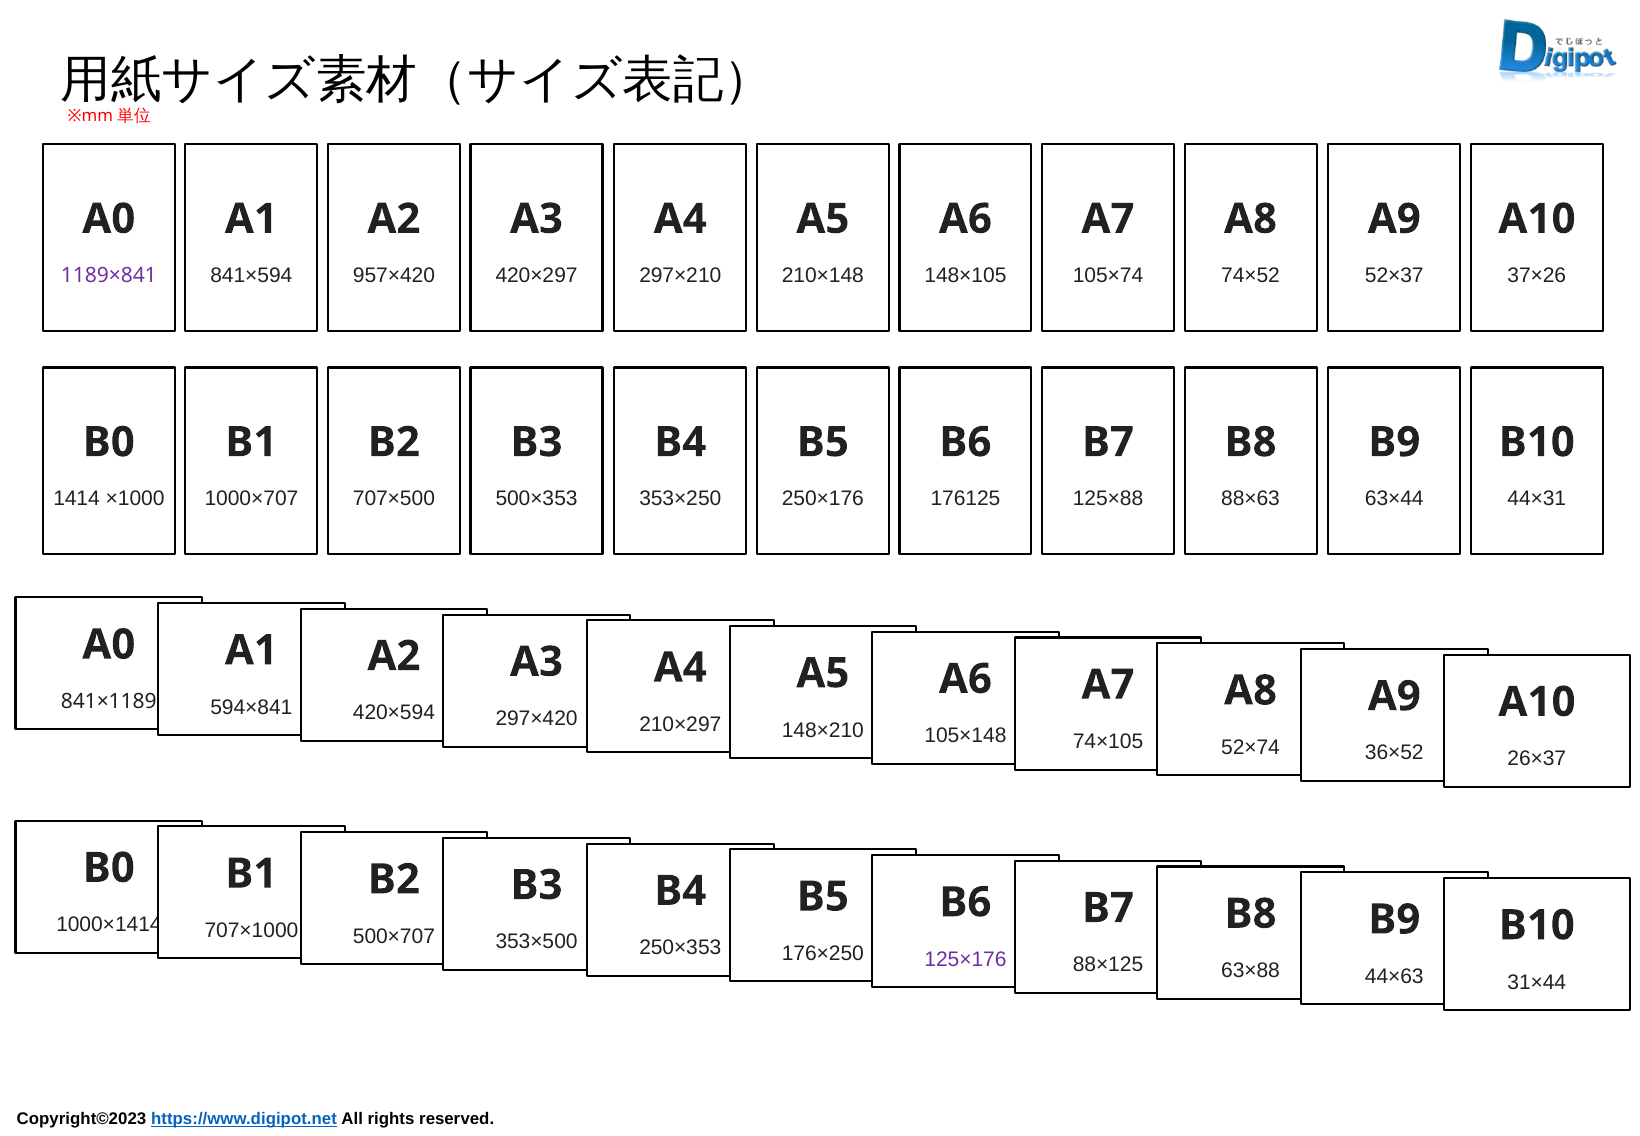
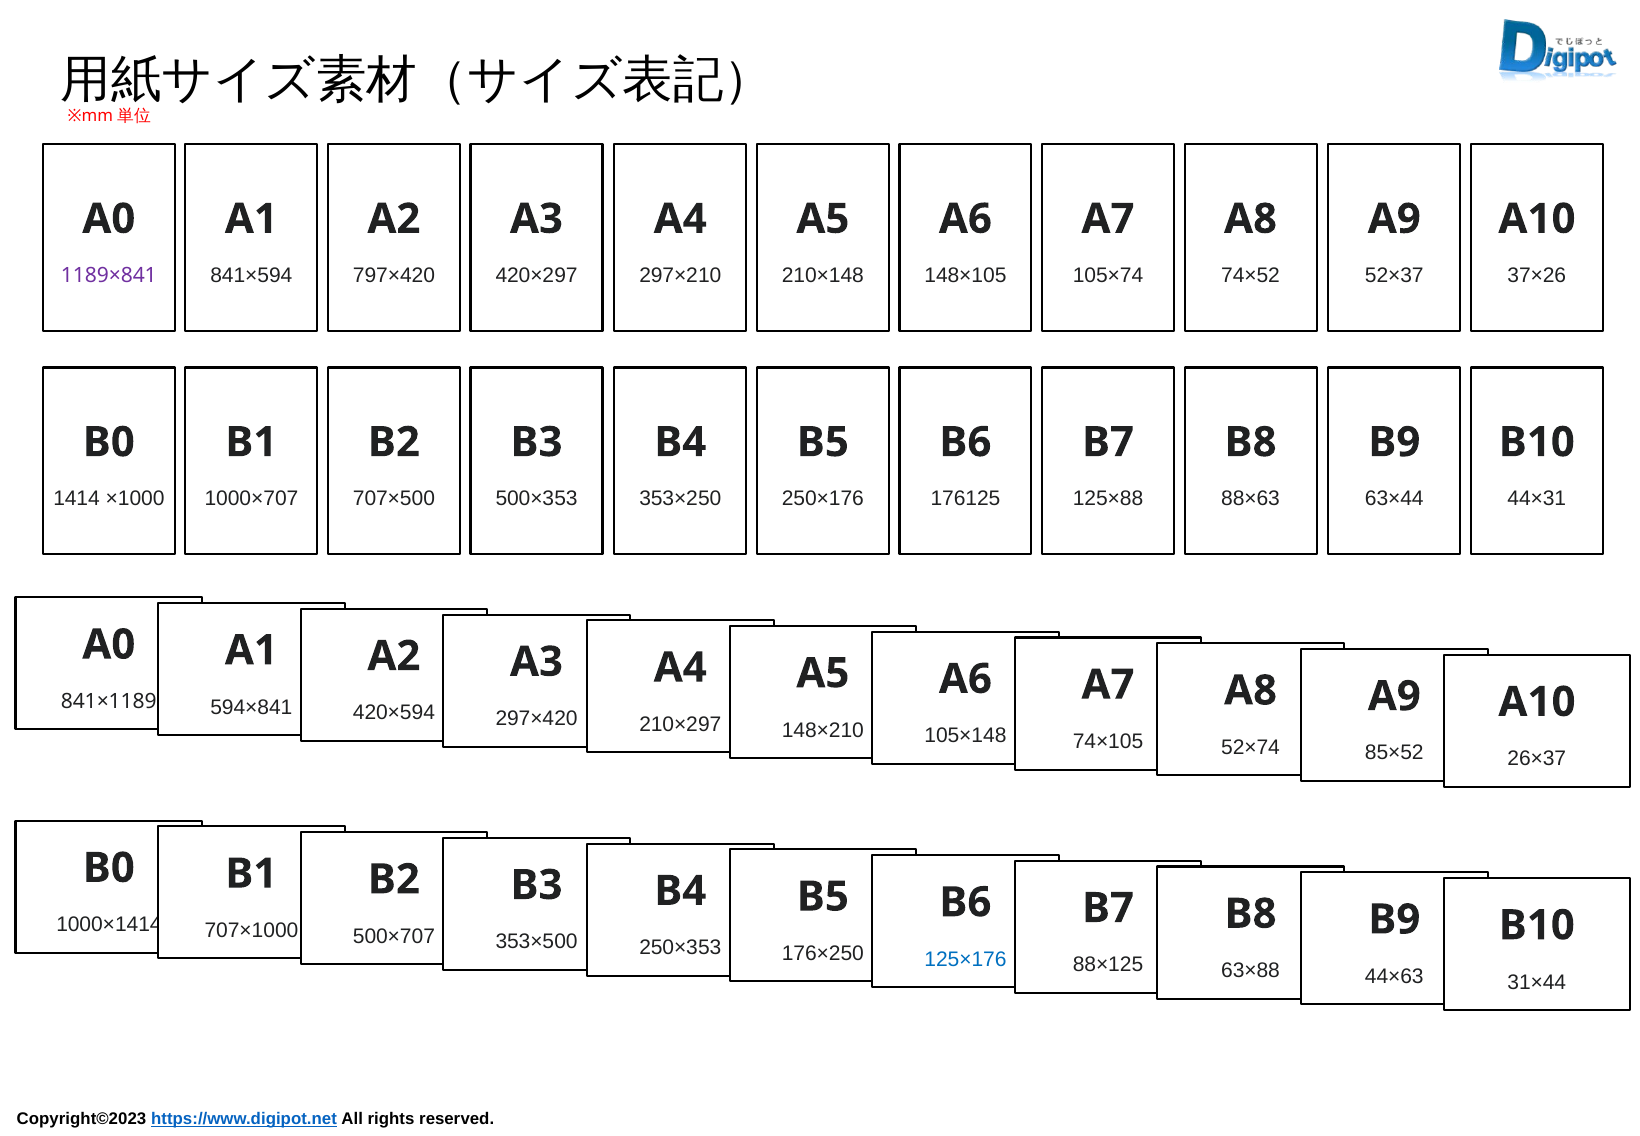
957×420: 957×420 -> 797×420
36×52: 36×52 -> 85×52
125×176 colour: purple -> blue
